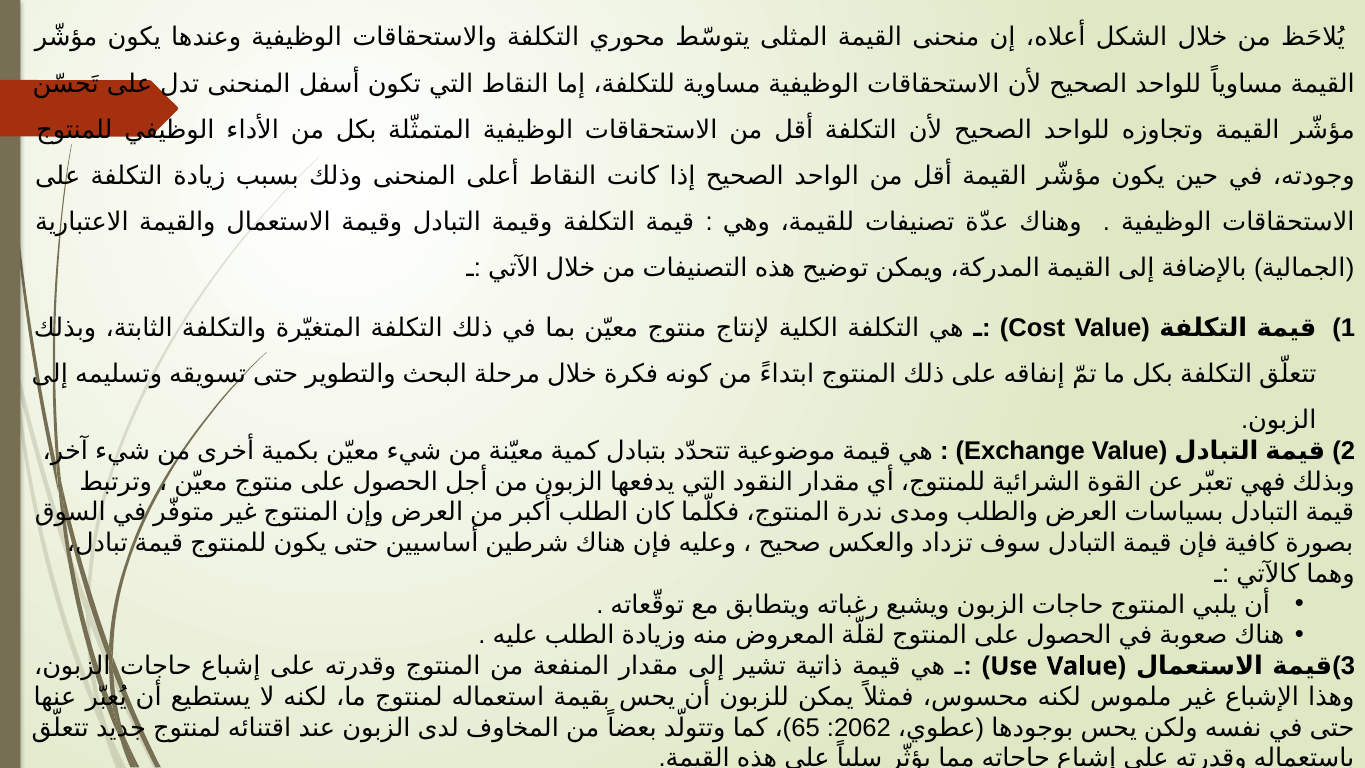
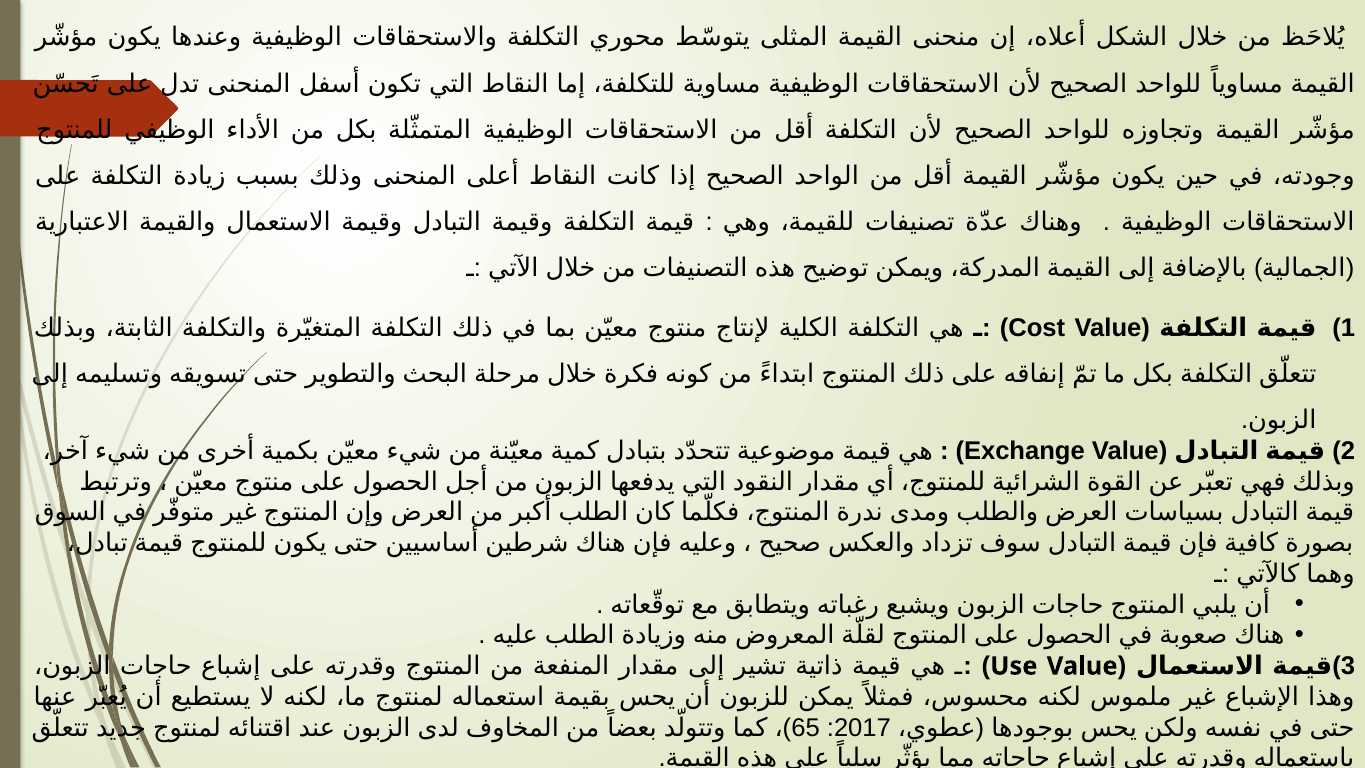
2062: 2062 -> 2017
